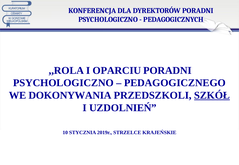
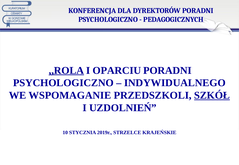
,,ROLA underline: none -> present
PEDAGOGICZNEGO: PEDAGOGICZNEGO -> INDYWIDUALNEGO
DOKONYWANIA: DOKONYWANIA -> WSPOMAGANIE
